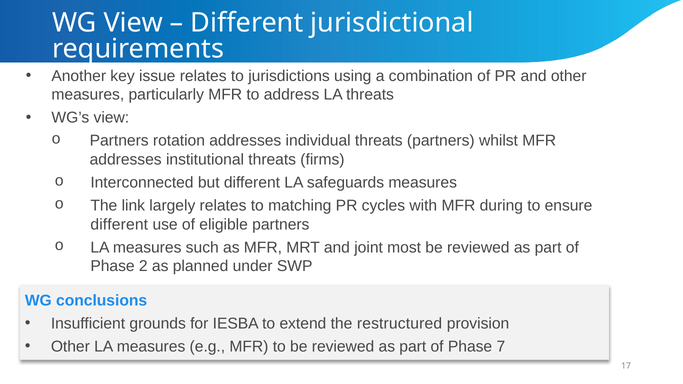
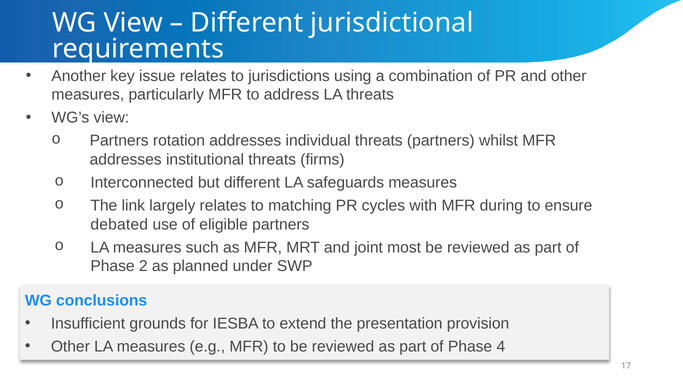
different at (119, 224): different -> debated
restructured: restructured -> presentation
7: 7 -> 4
